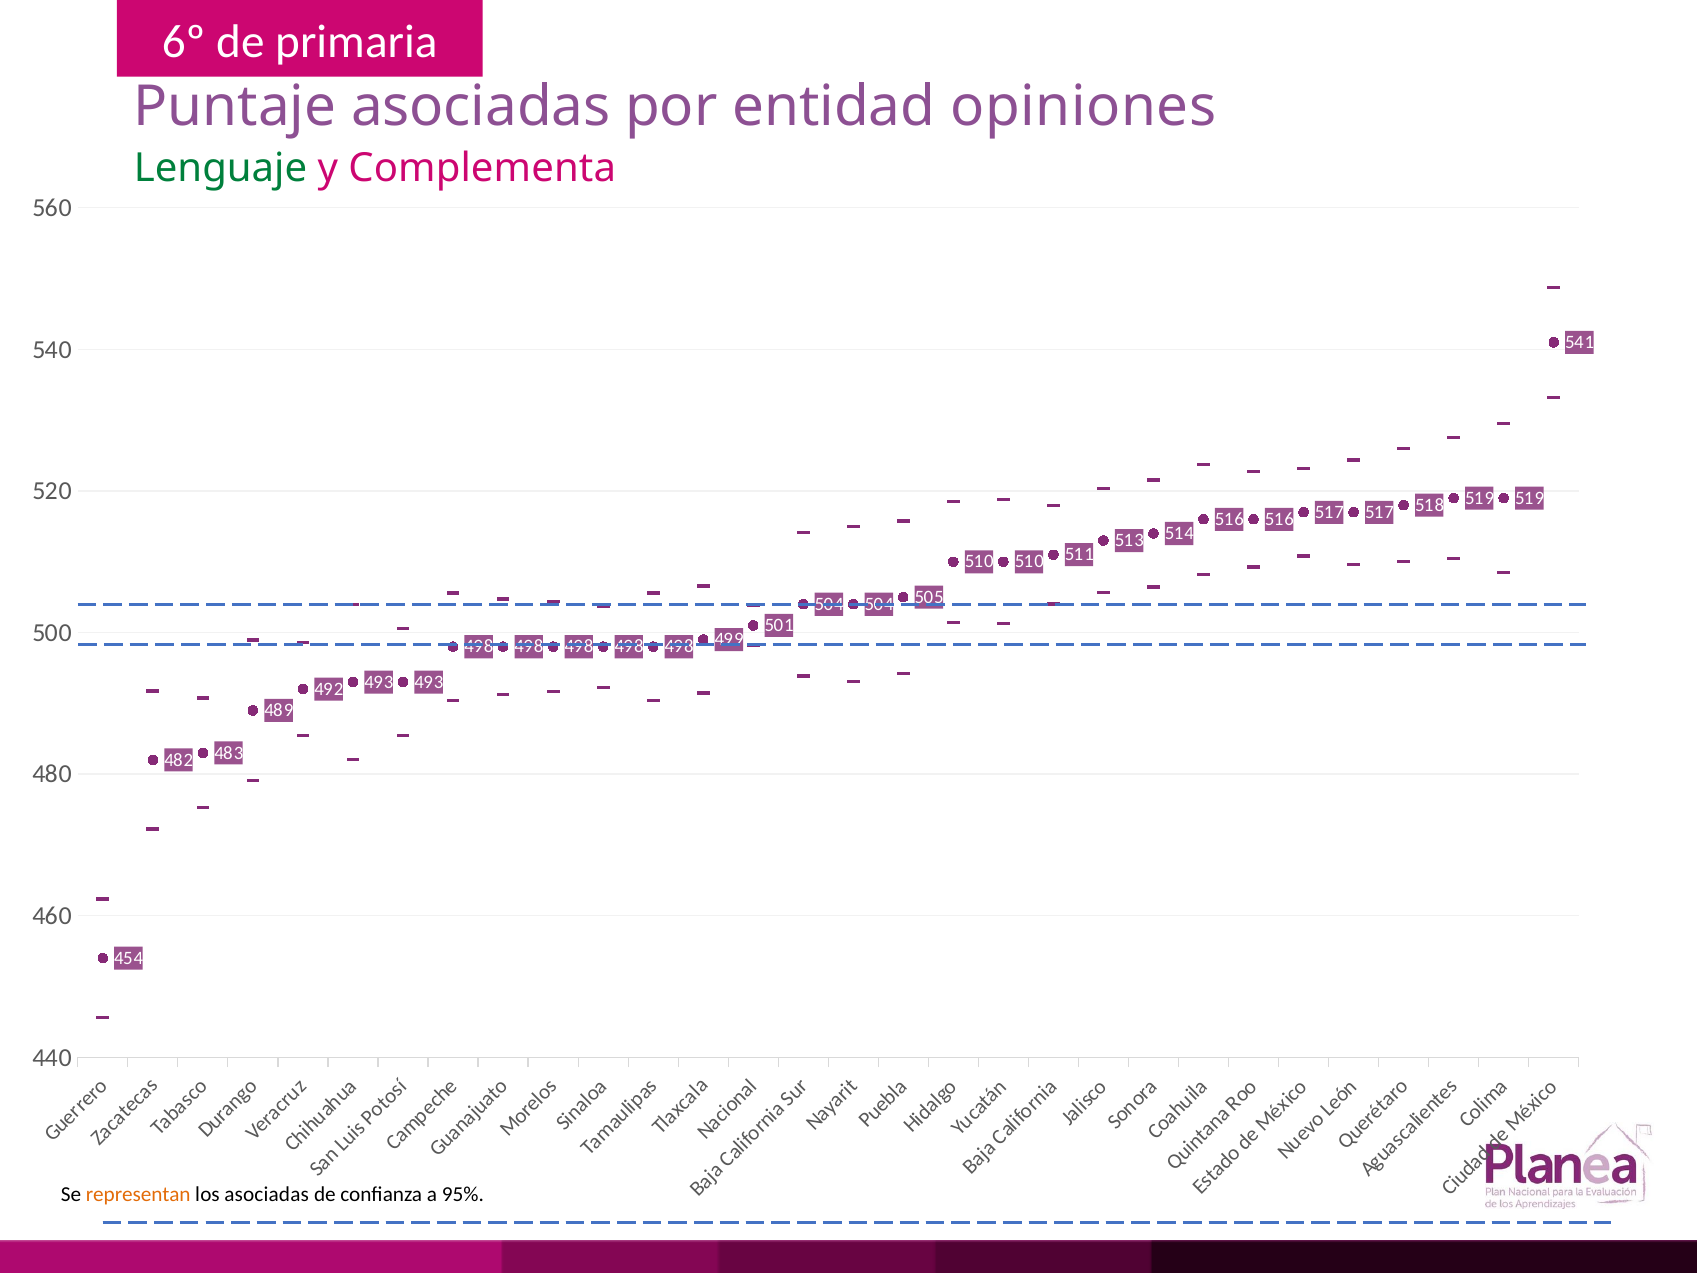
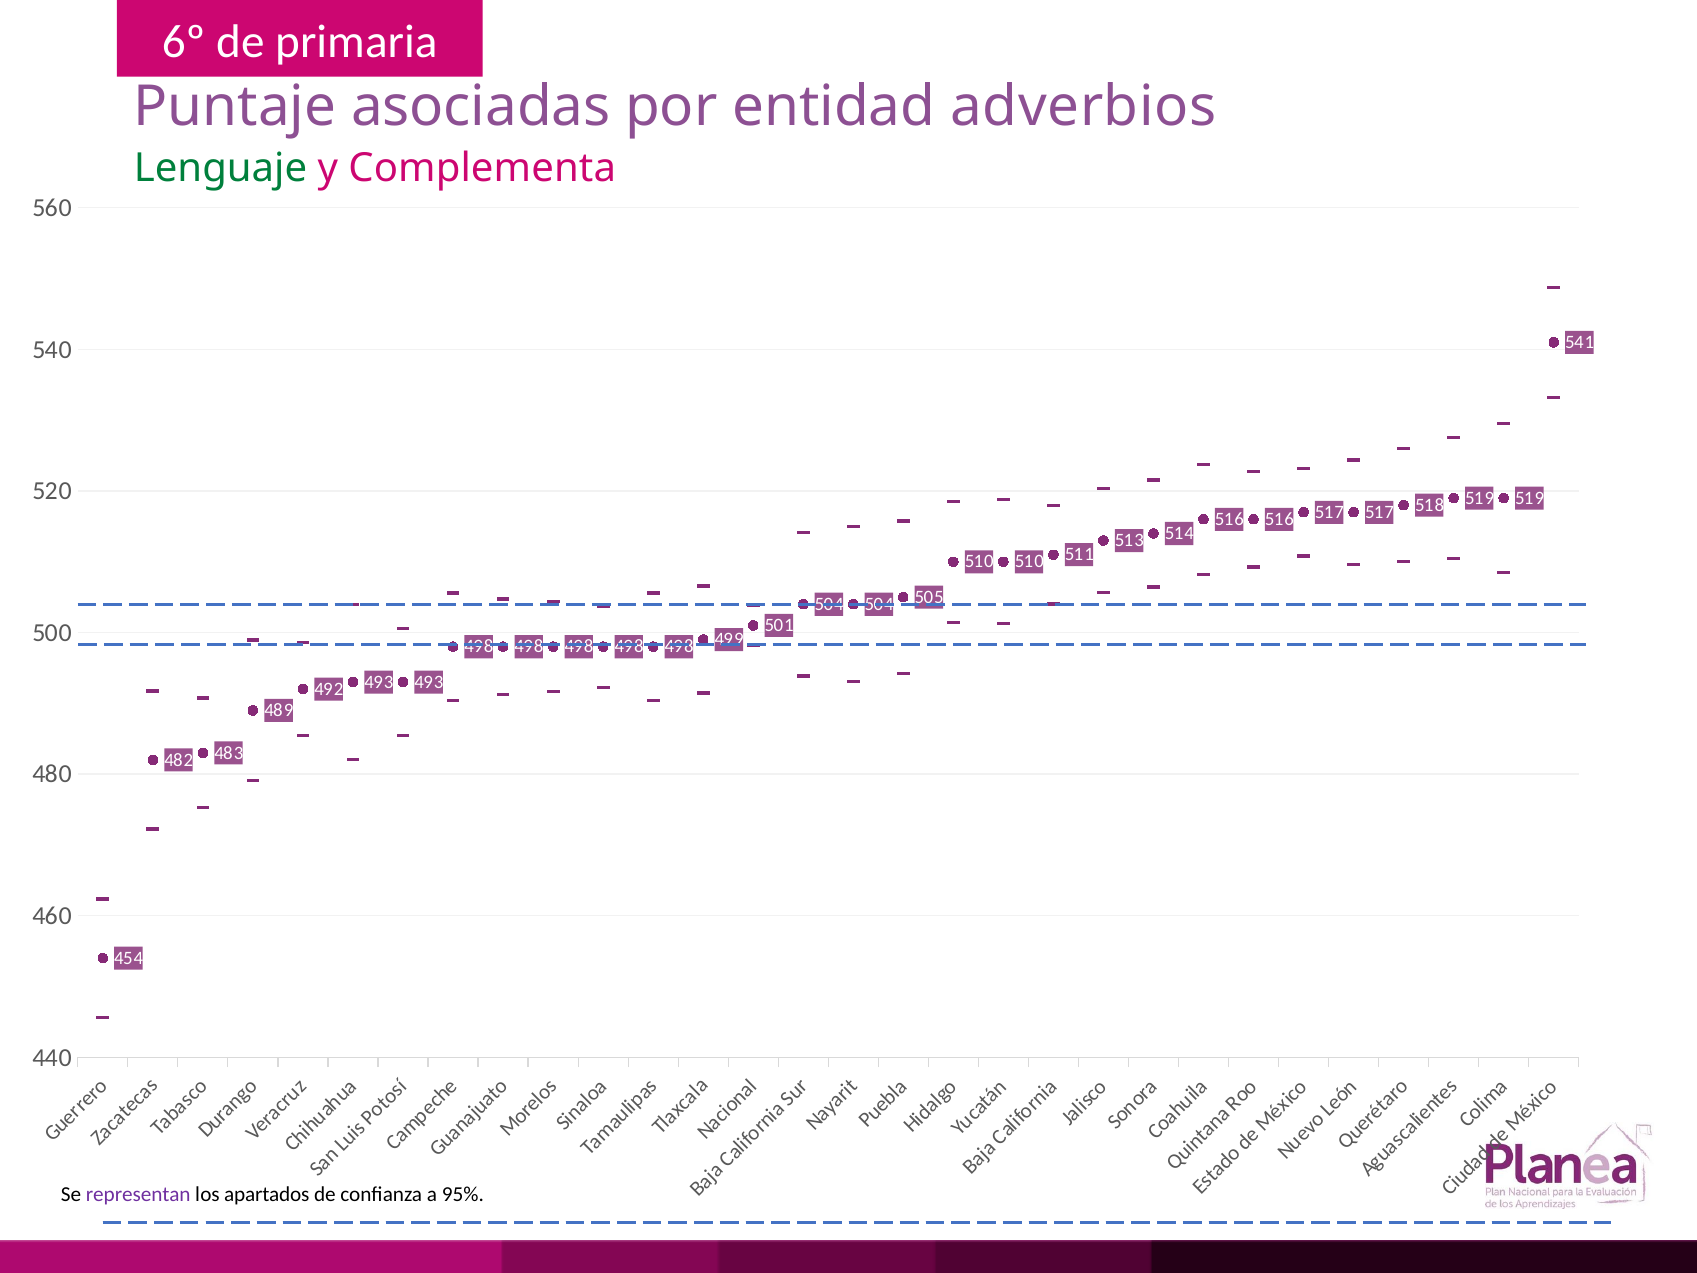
opiniones: opiniones -> adverbios
representan colour: orange -> purple
los asociadas: asociadas -> apartados
